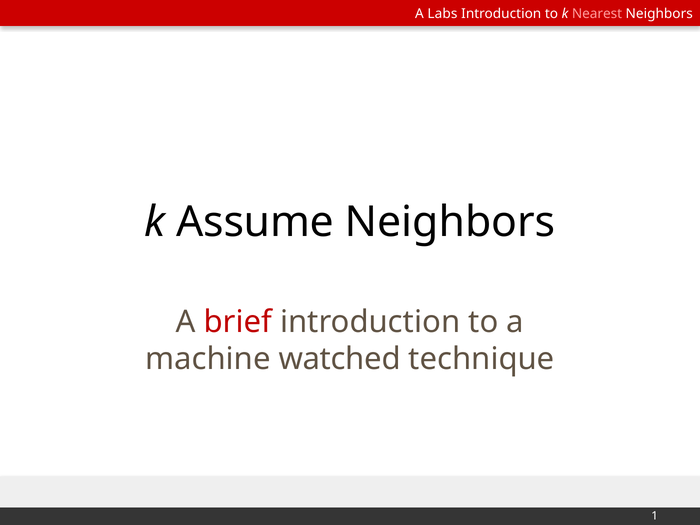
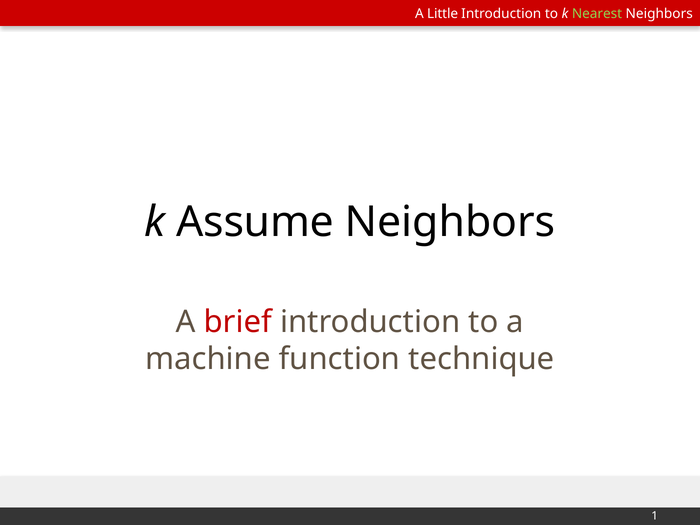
Labs: Labs -> Little
Nearest colour: pink -> light green
watched: watched -> function
